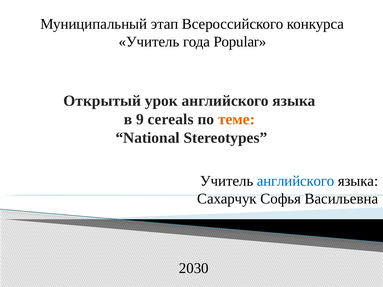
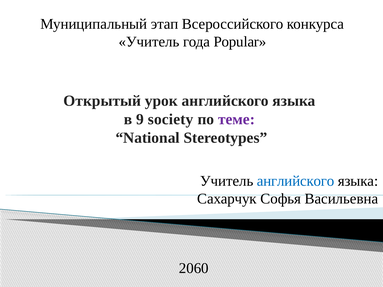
cereals: cereals -> society
теме colour: orange -> purple
2030: 2030 -> 2060
